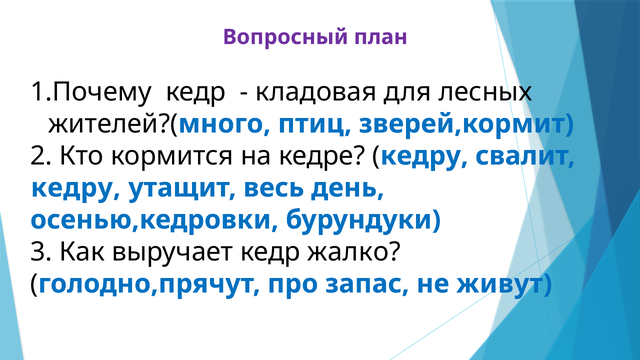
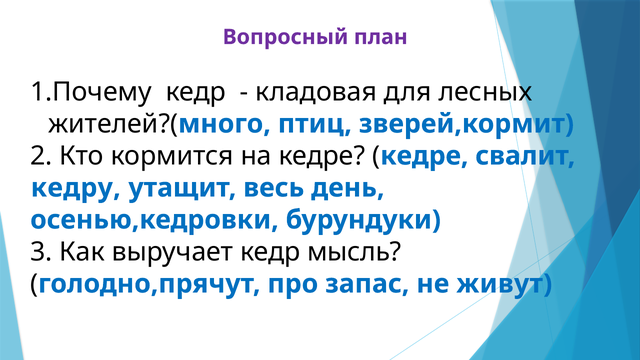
кедру at (424, 156): кедру -> кедре
жалко: жалко -> мысль
